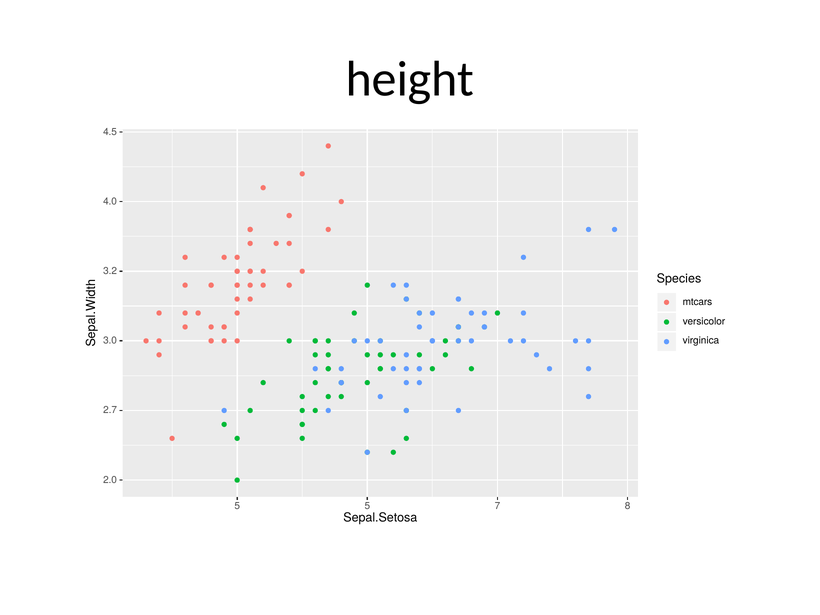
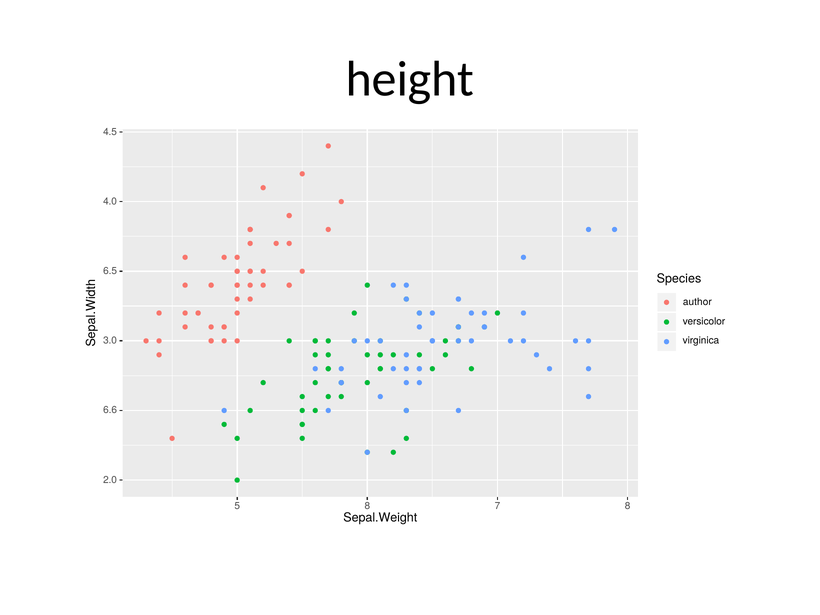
3.2: 3.2 -> 6.5
mtcars: mtcars -> author
2.7: 2.7 -> 6.6
5 5: 5 -> 8
Sepal.Setosa: Sepal.Setosa -> Sepal.Weight
